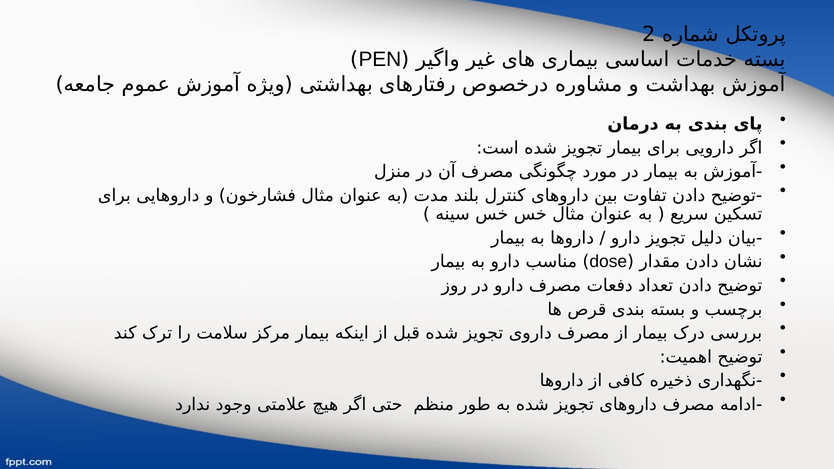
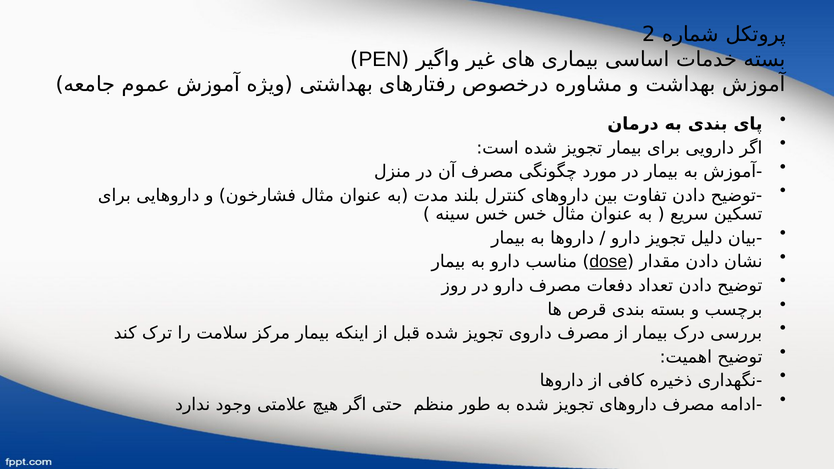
dose underline: none -> present
